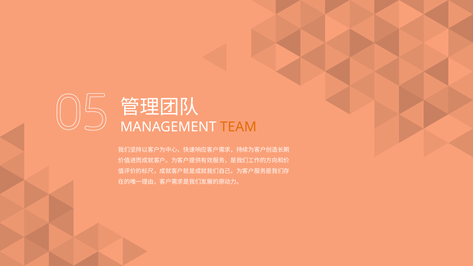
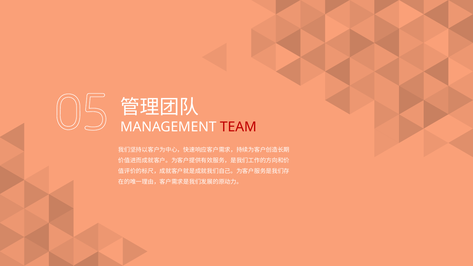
TEAM colour: orange -> red
